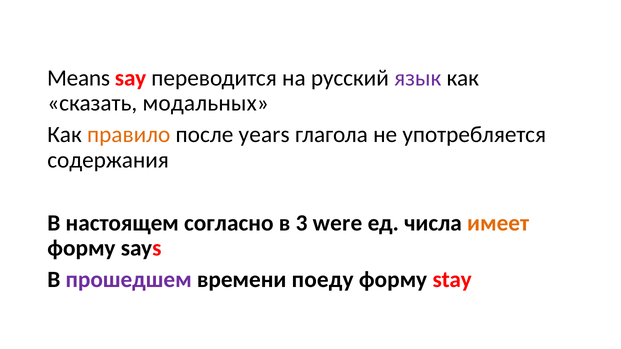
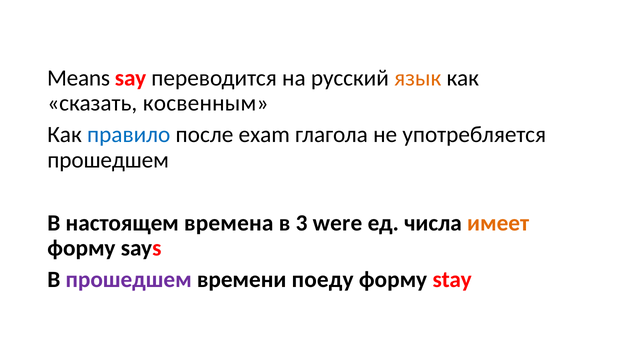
язык colour: purple -> orange
модальных: модальных -> косвенным
правило colour: orange -> blue
years: years -> exam
содержания at (108, 160): содержания -> прошедшем
согласно: согласно -> времена
